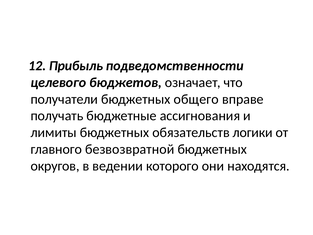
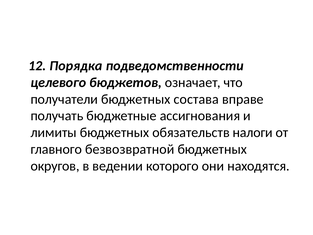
Прибыль: Прибыль -> Порядка
общего: общего -> состава
логики: логики -> налоги
